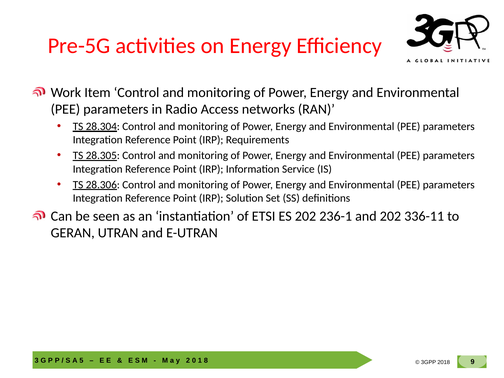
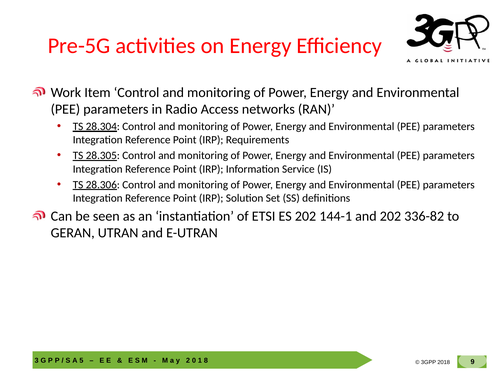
236-1: 236-1 -> 144-1
336-11: 336-11 -> 336-82
